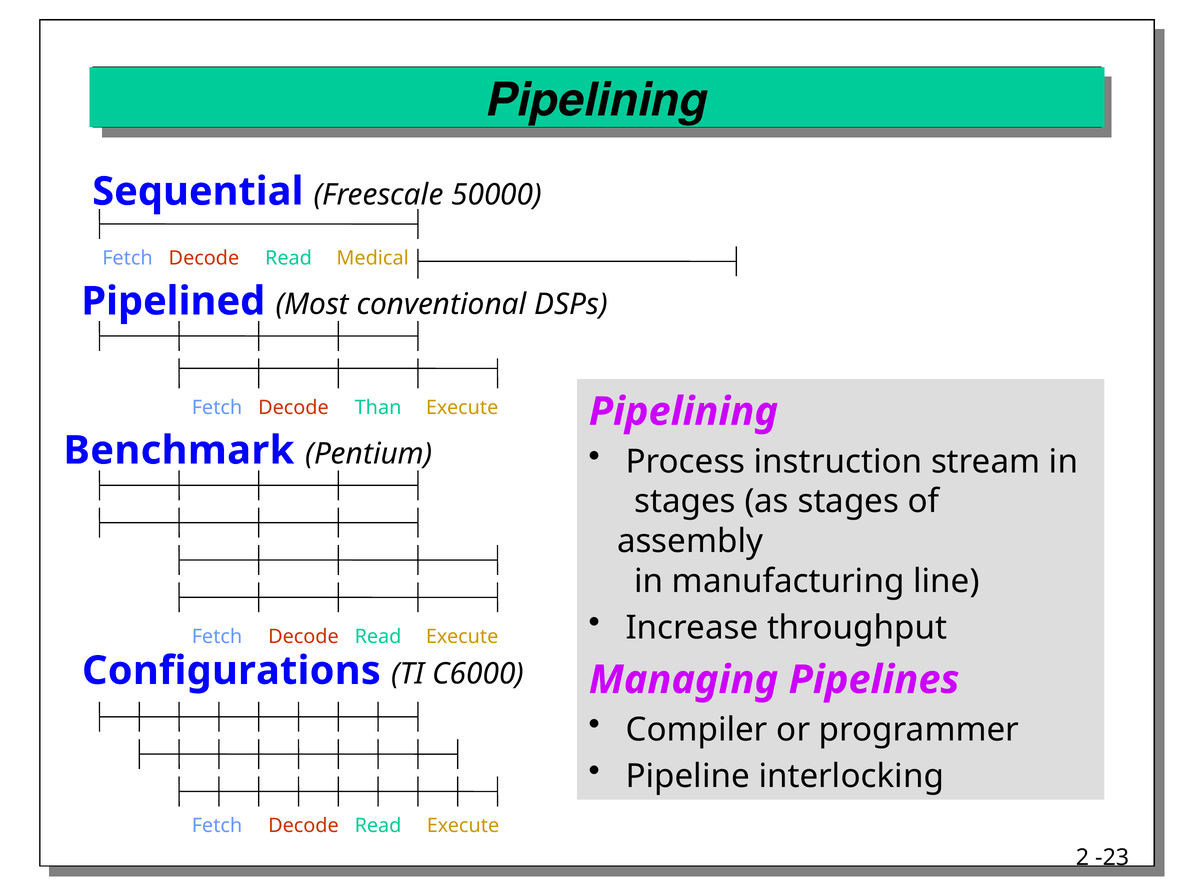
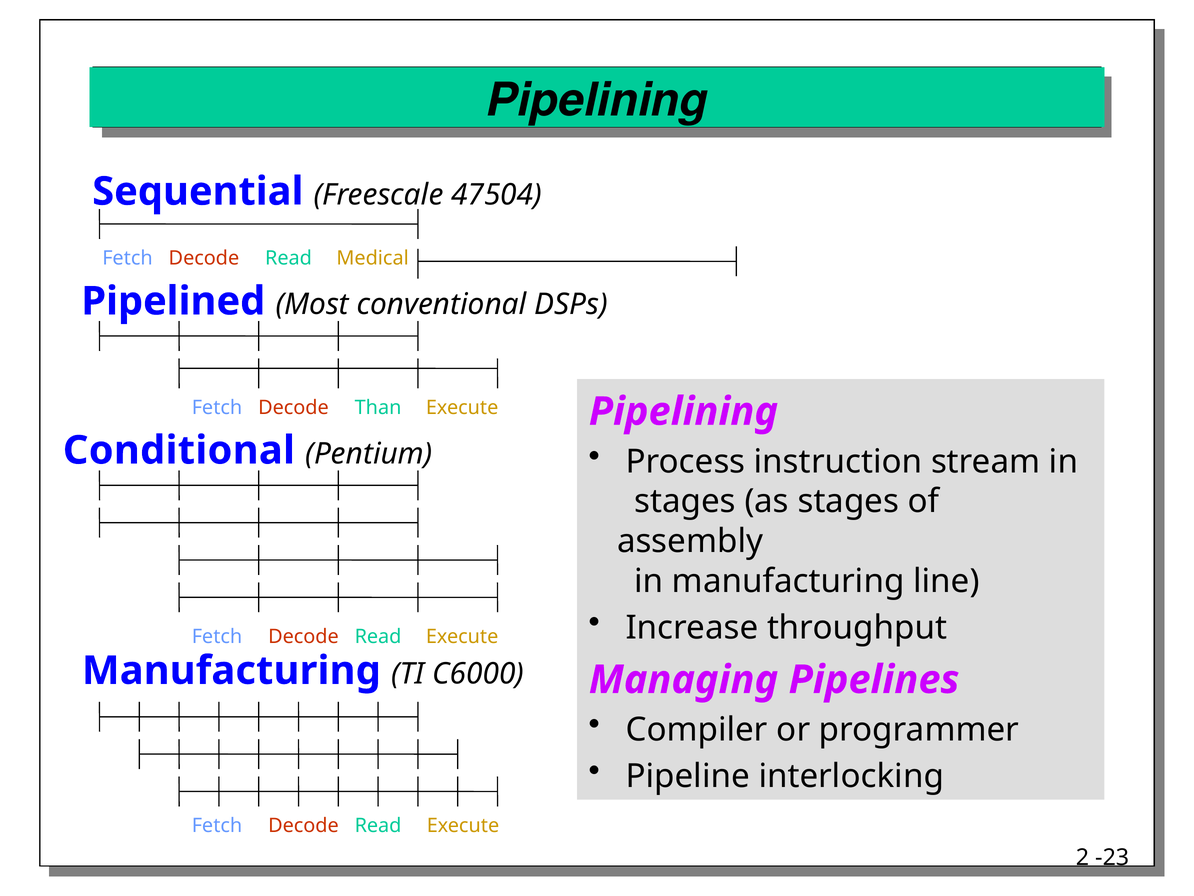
50000: 50000 -> 47504
Benchmark: Benchmark -> Conditional
Configurations at (231, 670): Configurations -> Manufacturing
